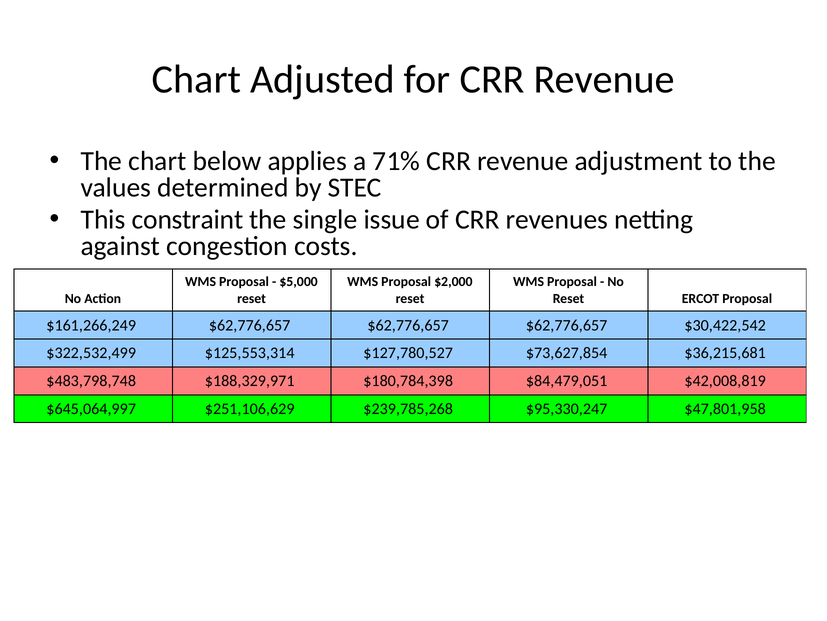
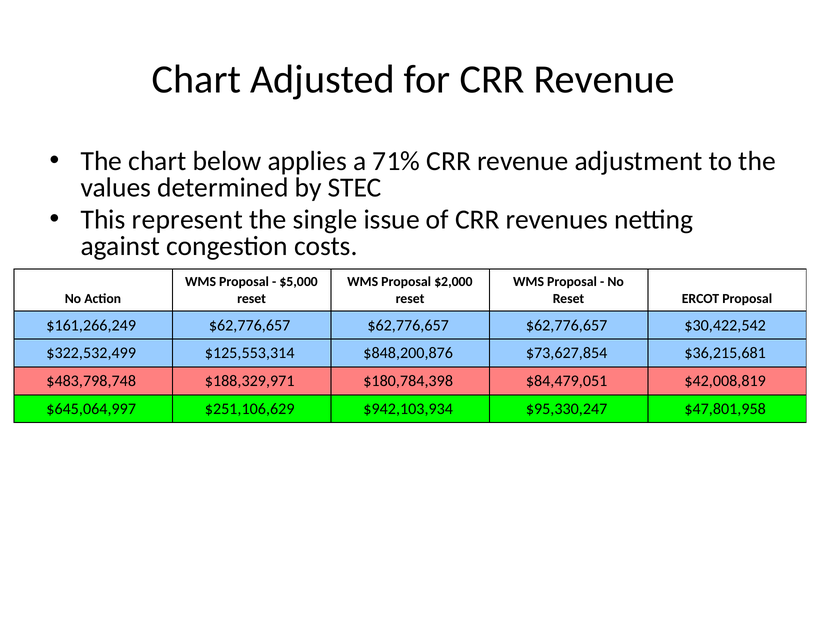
constraint: constraint -> represent
$127,780,527: $127,780,527 -> $848,200,876
$239,785,268: $239,785,268 -> $942,103,934
